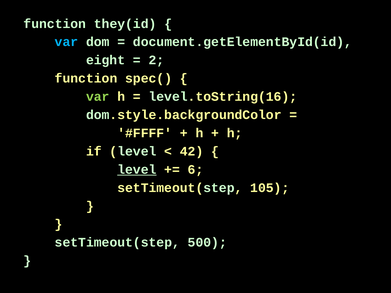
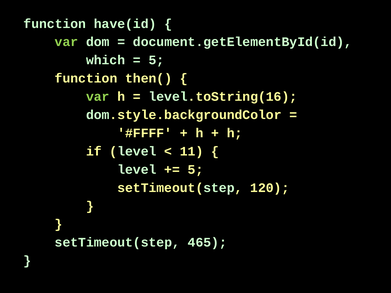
they(id: they(id -> have(id
var at (66, 42) colour: light blue -> light green
eight: eight -> which
2 at (156, 60): 2 -> 5
spec(: spec( -> then(
42: 42 -> 11
level at (137, 170) underline: present -> none
6 at (196, 170): 6 -> 5
105: 105 -> 120
500: 500 -> 465
